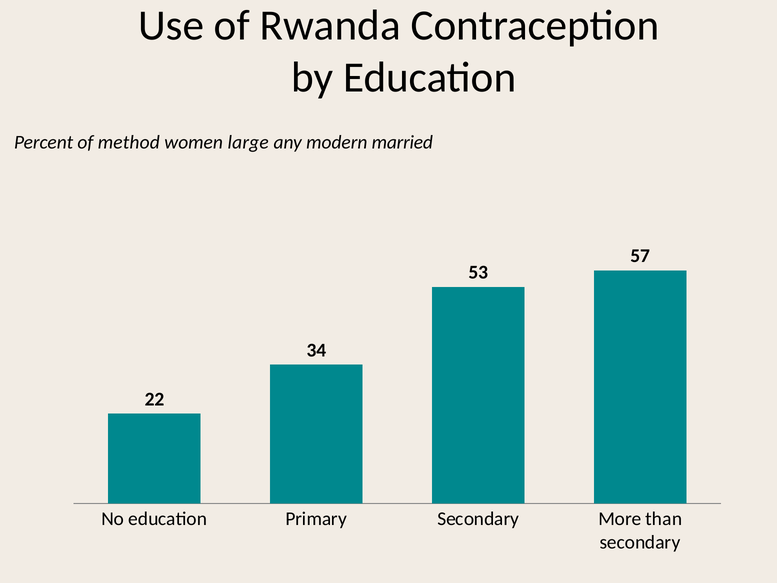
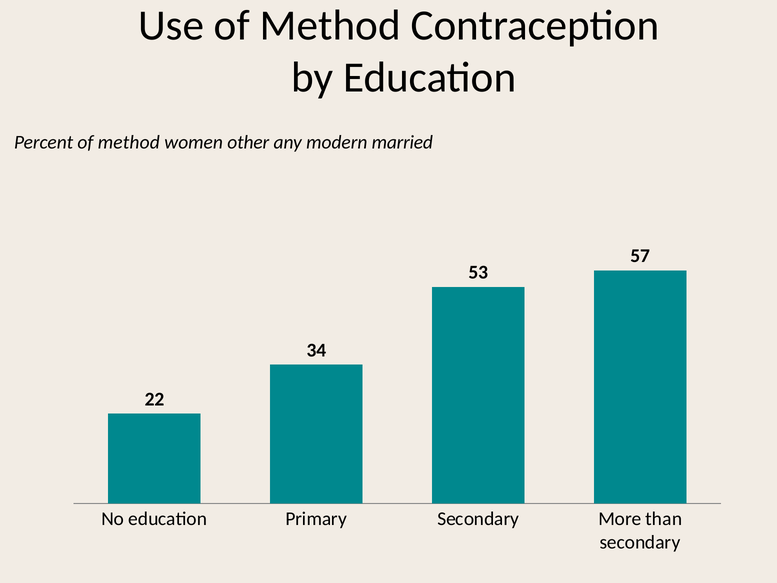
Use of Rwanda: Rwanda -> Method
large: large -> other
